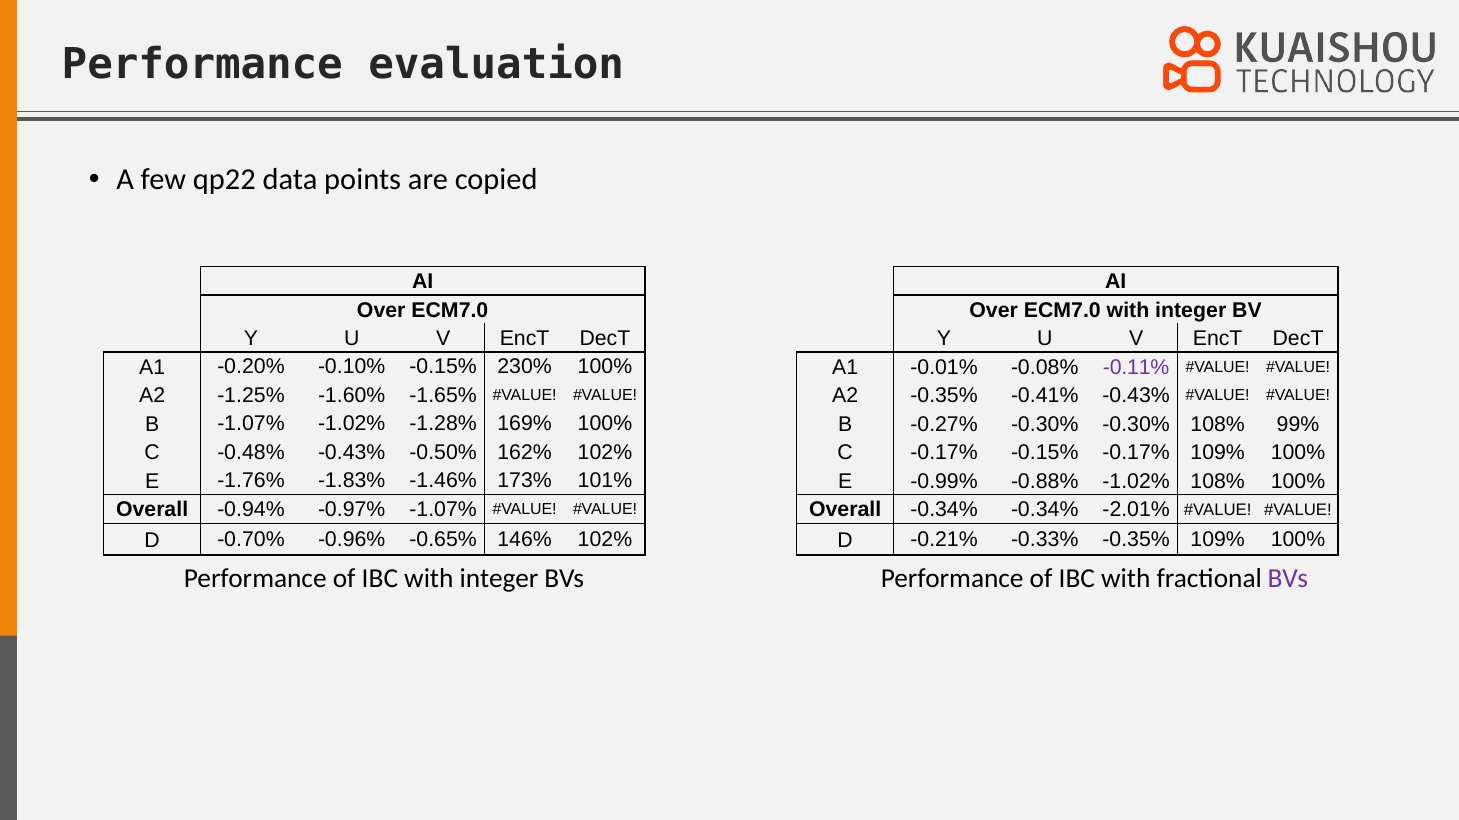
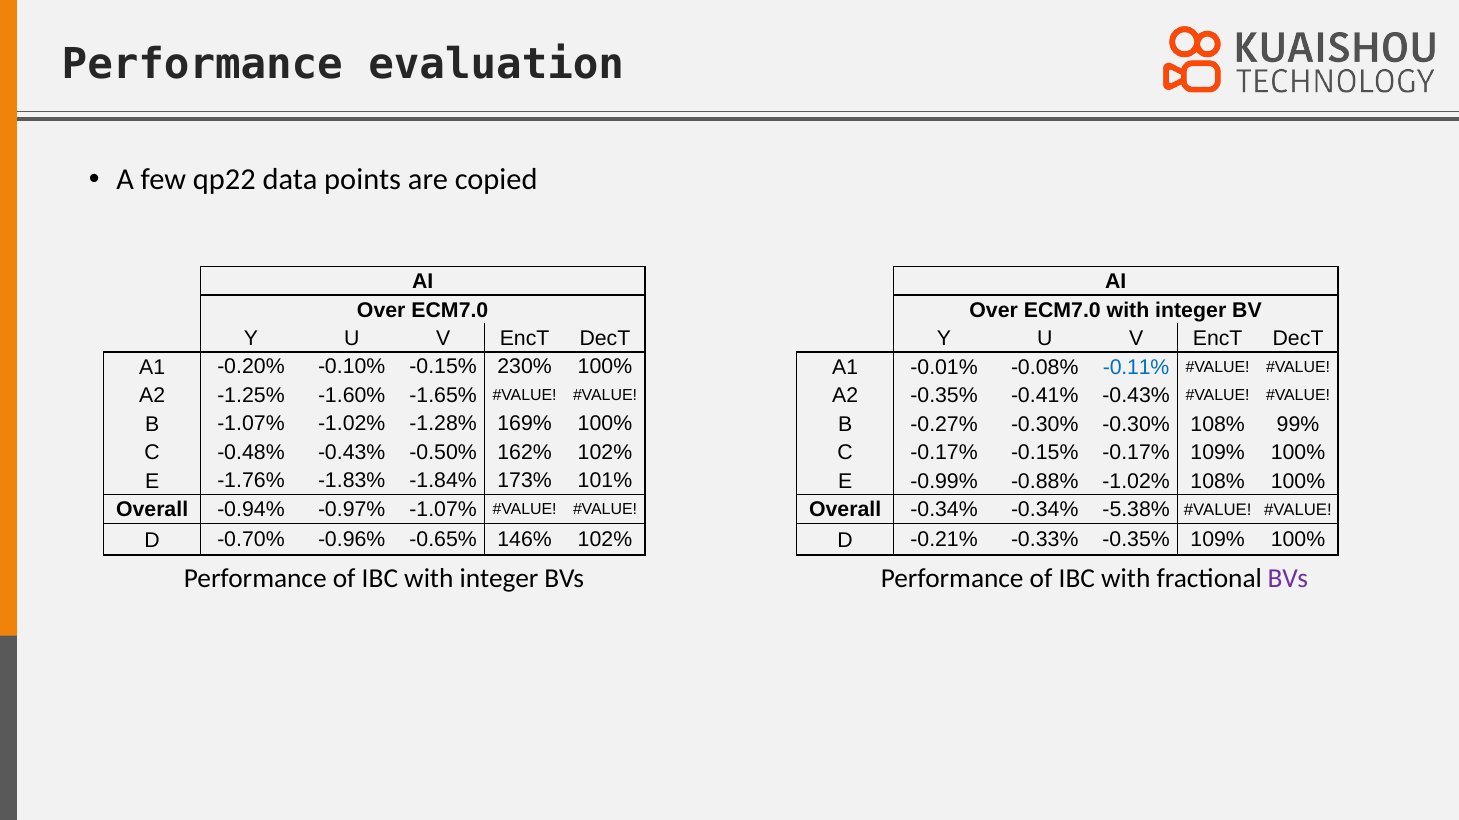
-0.11% colour: purple -> blue
-1.46%: -1.46% -> -1.84%
-2.01%: -2.01% -> -5.38%
